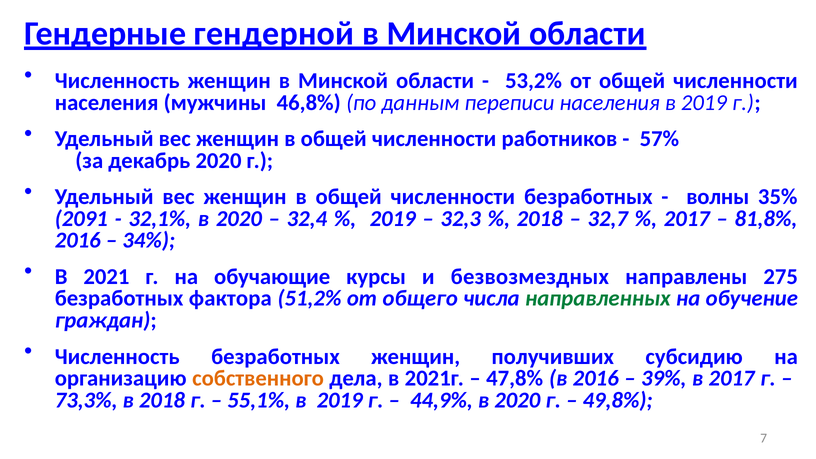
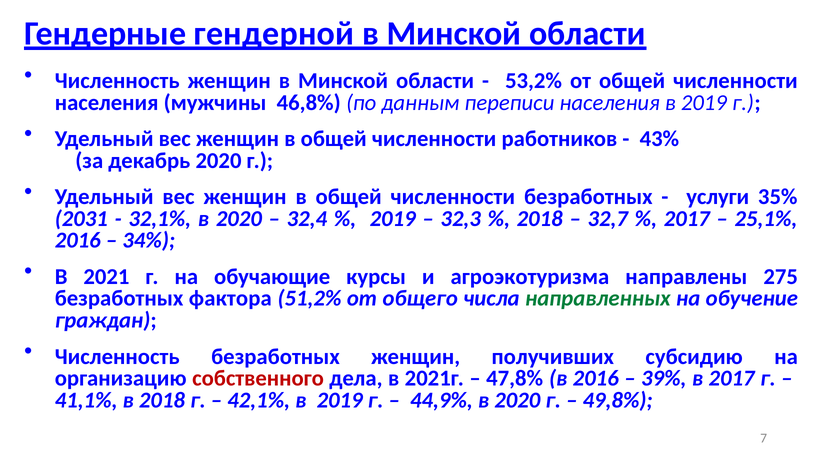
57%: 57% -> 43%
волны: волны -> услуги
2091: 2091 -> 2031
81,8%: 81,8% -> 25,1%
безвозмездных: безвозмездных -> агроэкотуризма
собственного colour: orange -> red
73,3%: 73,3% -> 41,1%
55,1%: 55,1% -> 42,1%
